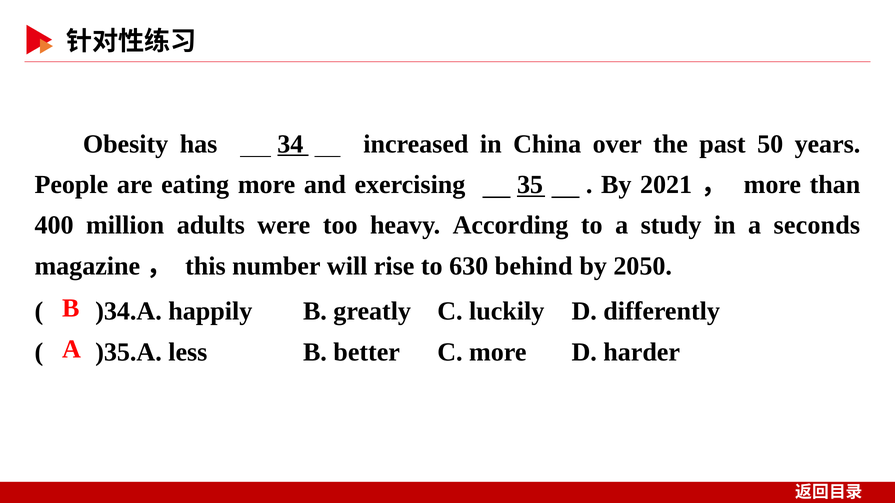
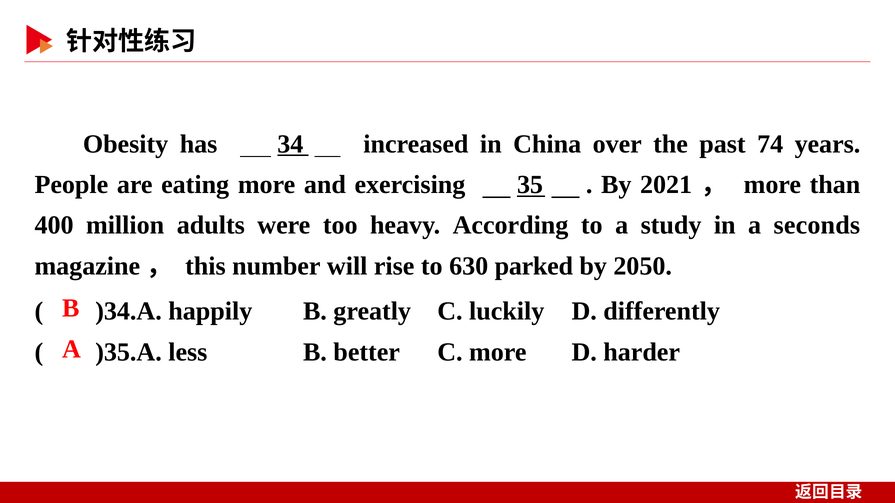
50: 50 -> 74
behind: behind -> parked
